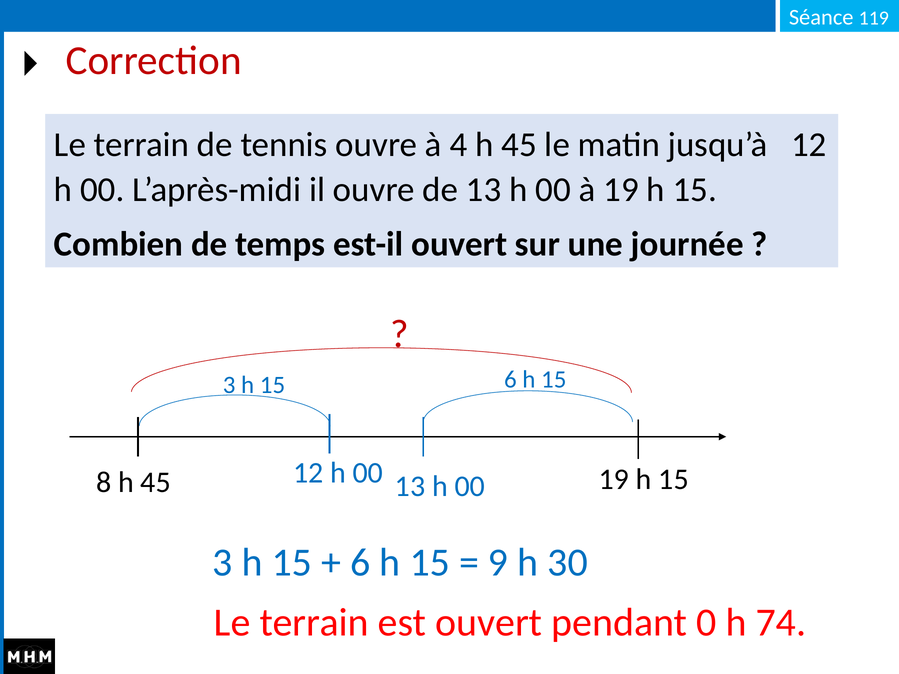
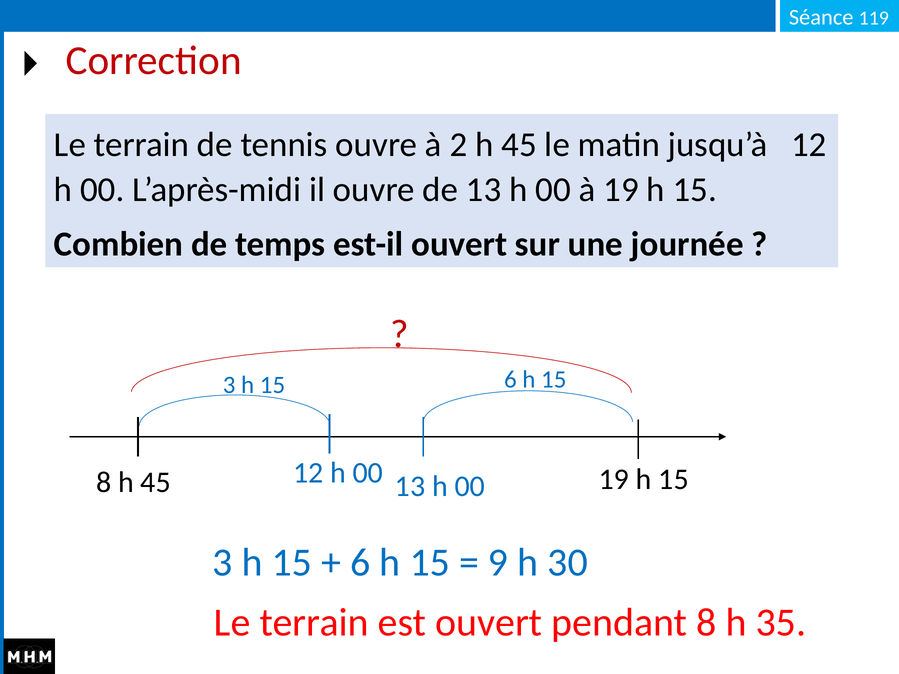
4: 4 -> 2
pendant 0: 0 -> 8
74: 74 -> 35
